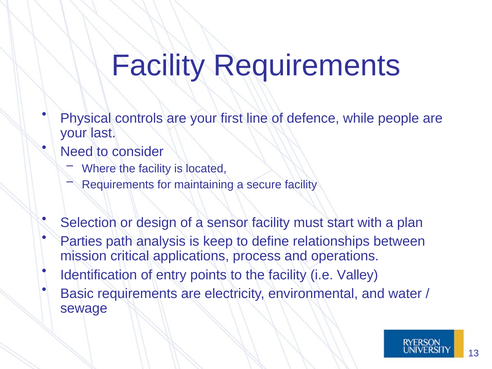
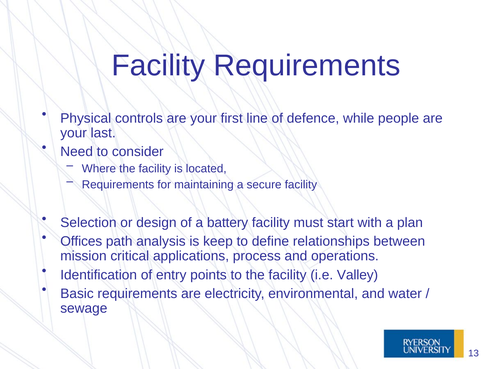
sensor: sensor -> battery
Parties: Parties -> Offices
